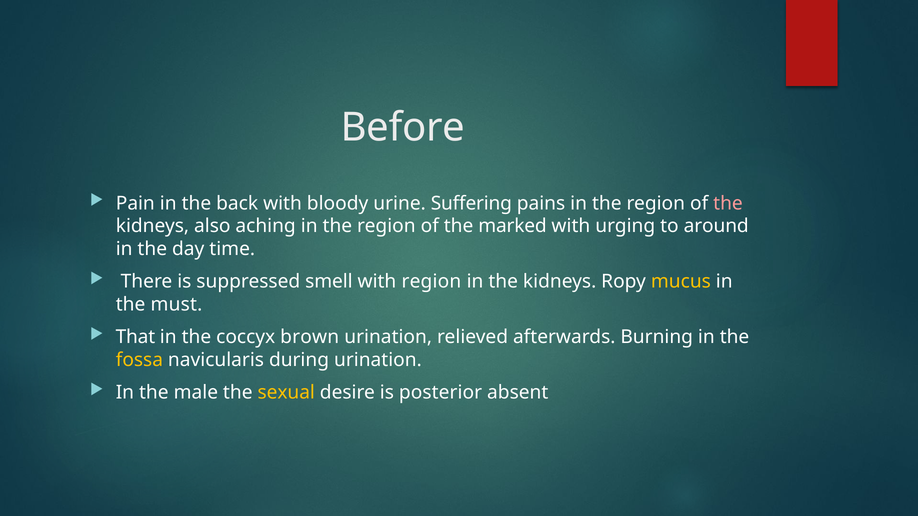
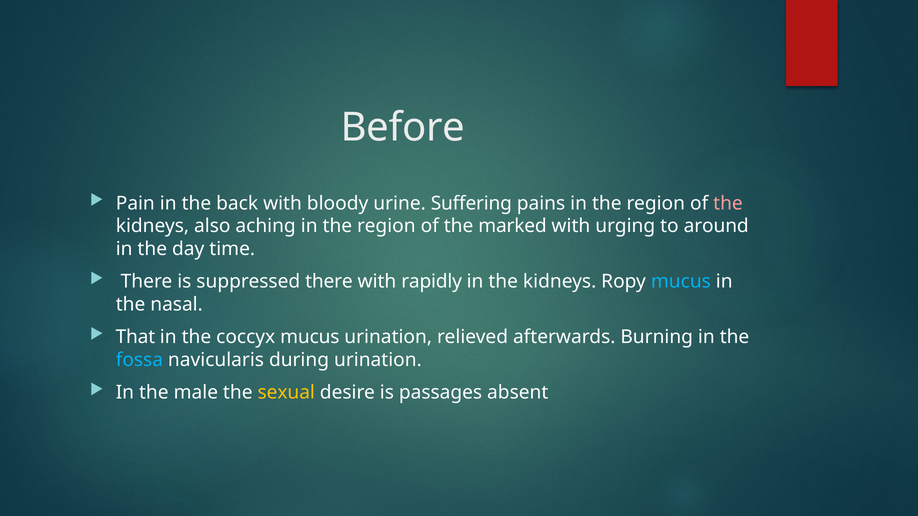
suppressed smell: smell -> there
with region: region -> rapidly
mucus at (681, 282) colour: yellow -> light blue
must: must -> nasal
coccyx brown: brown -> mucus
fossa colour: yellow -> light blue
posterior: posterior -> passages
